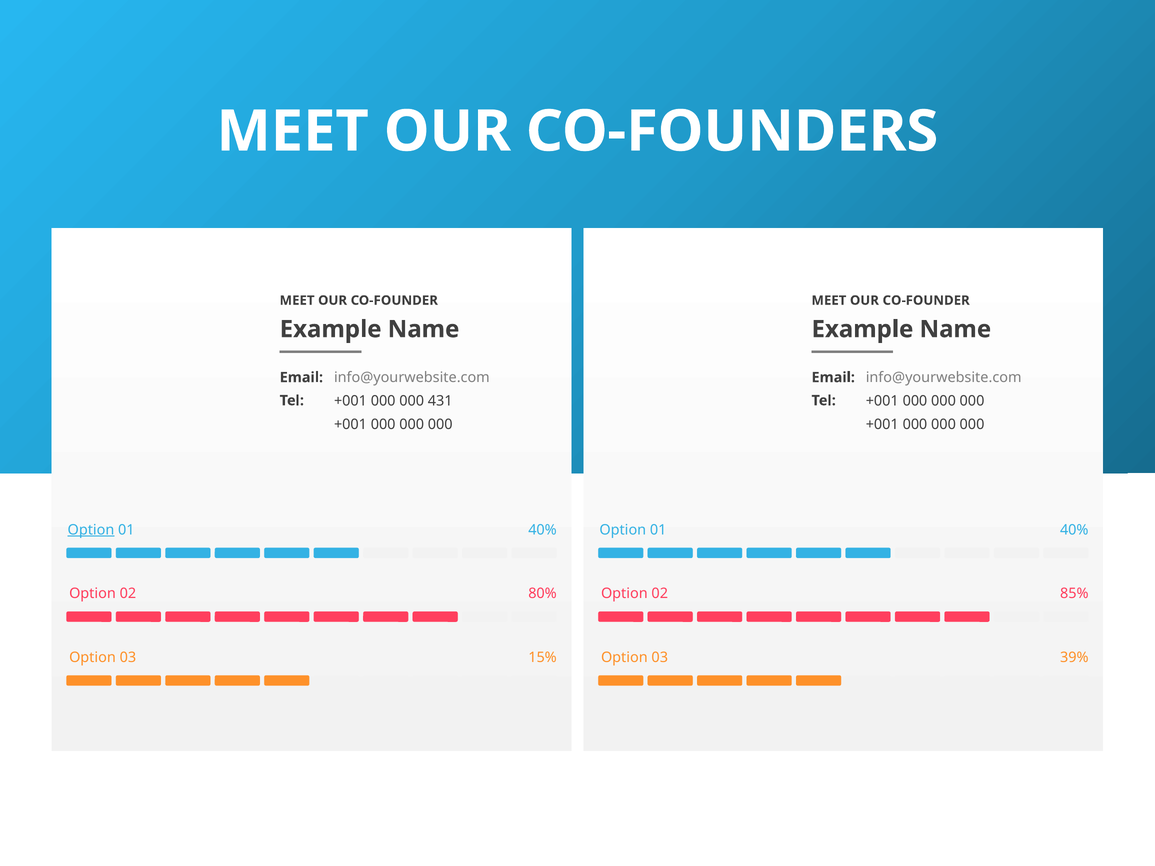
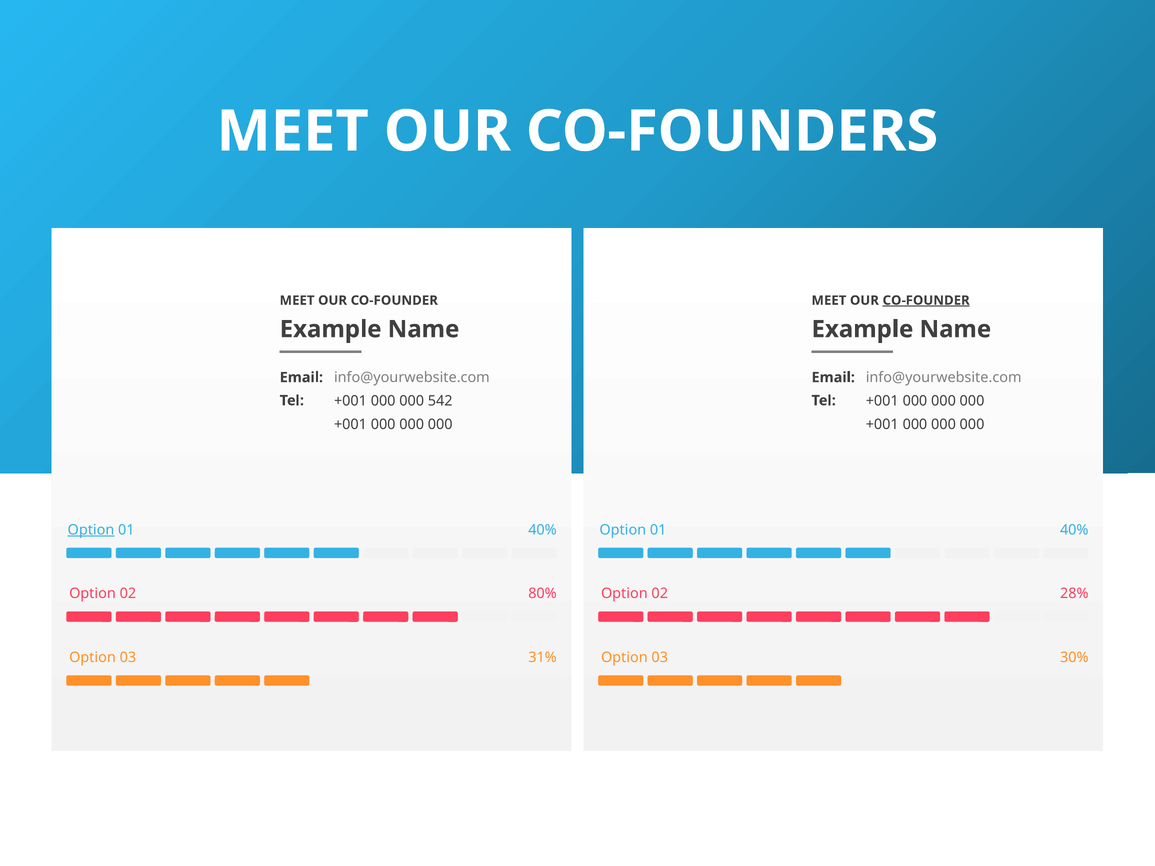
CO-FOUNDER at (926, 301) underline: none -> present
431: 431 -> 542
85%: 85% -> 28%
15%: 15% -> 31%
39%: 39% -> 30%
